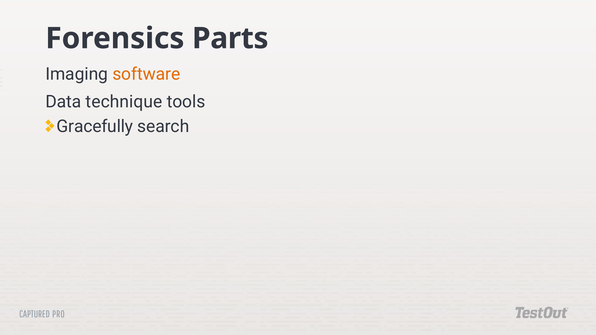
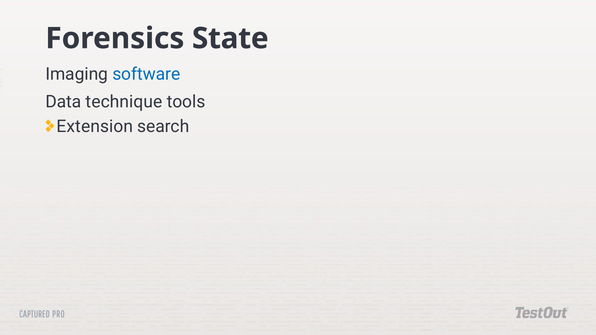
Parts: Parts -> State
software colour: orange -> blue
Gracefully: Gracefully -> Extension
